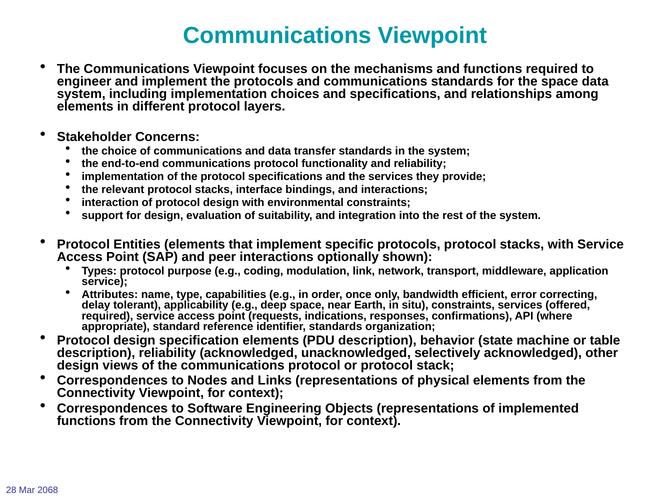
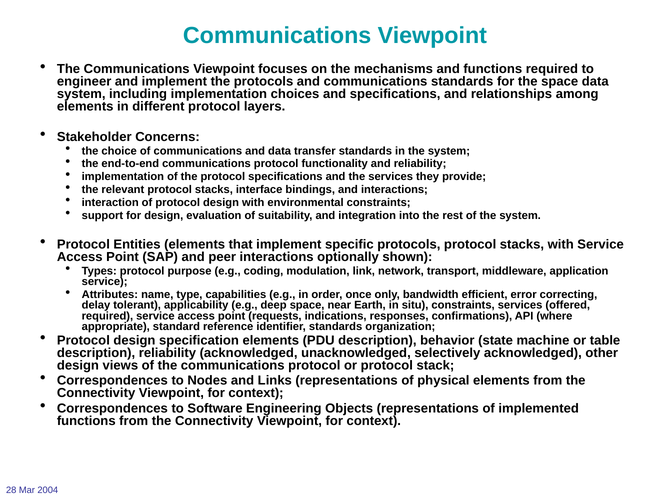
2068: 2068 -> 2004
